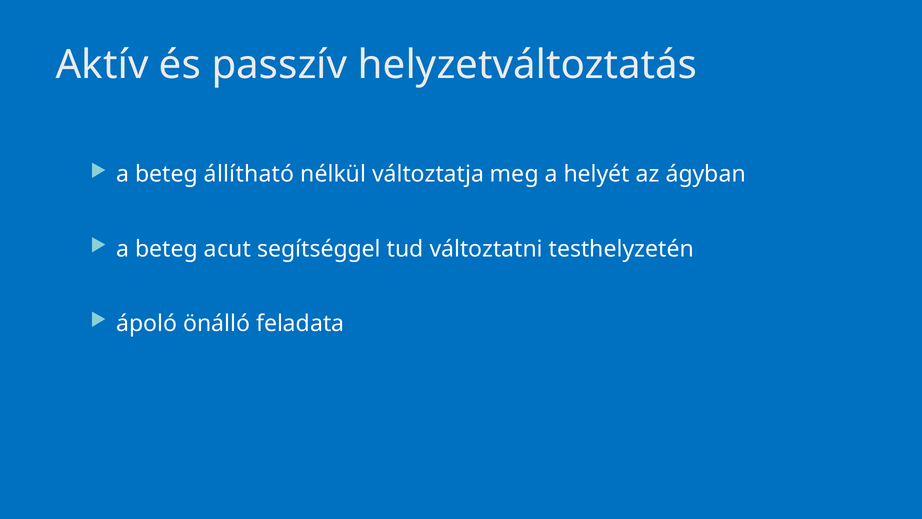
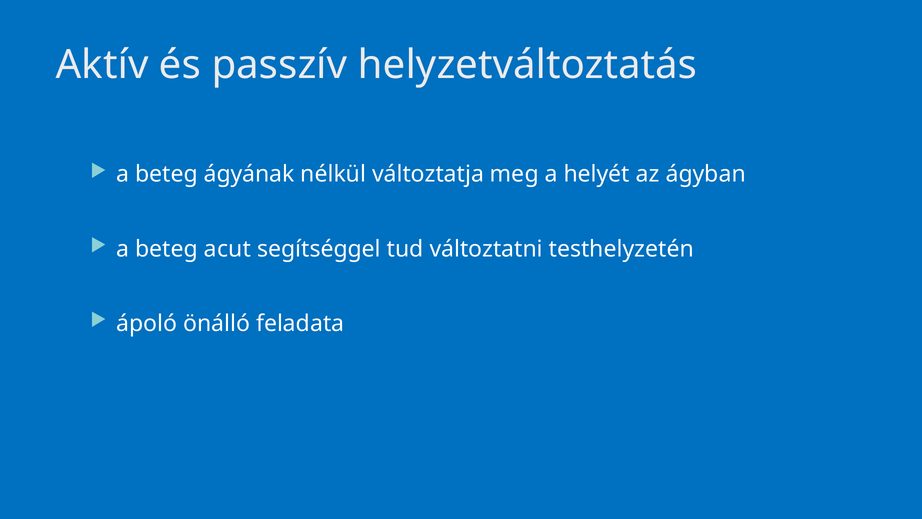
állítható: állítható -> ágyának
